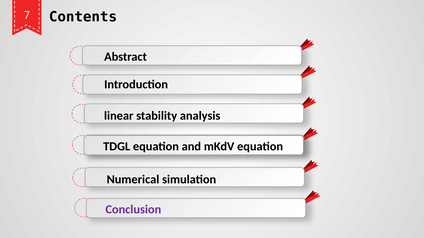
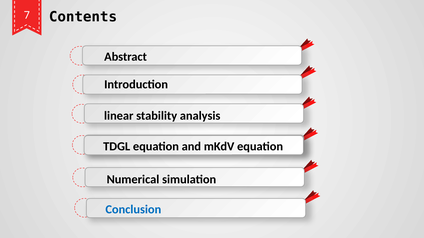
Conclusion colour: purple -> blue
